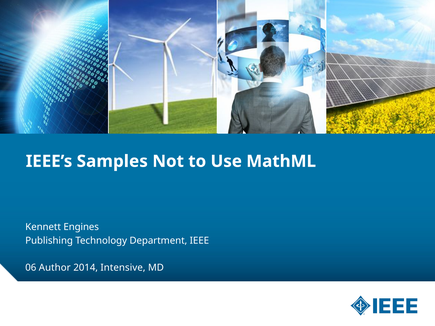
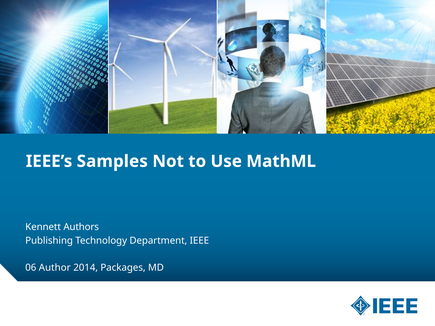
Engines: Engines -> Authors
Intensive: Intensive -> Packages
